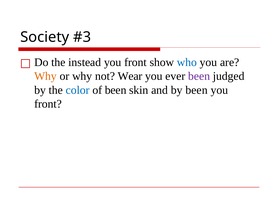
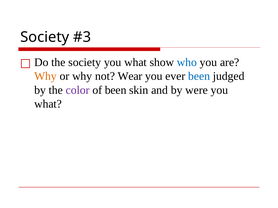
the instead: instead -> society
front at (136, 62): front -> what
been at (199, 76) colour: purple -> blue
color colour: blue -> purple
by been: been -> were
front at (48, 104): front -> what
